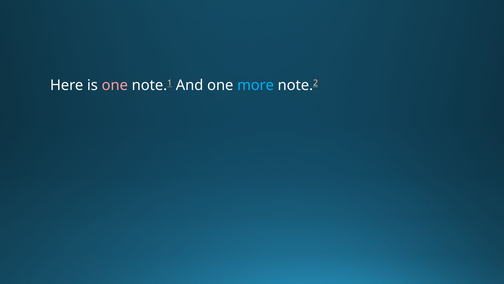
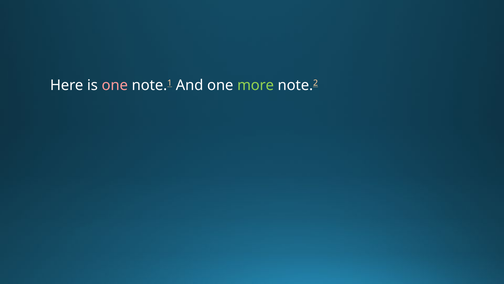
more colour: light blue -> light green
